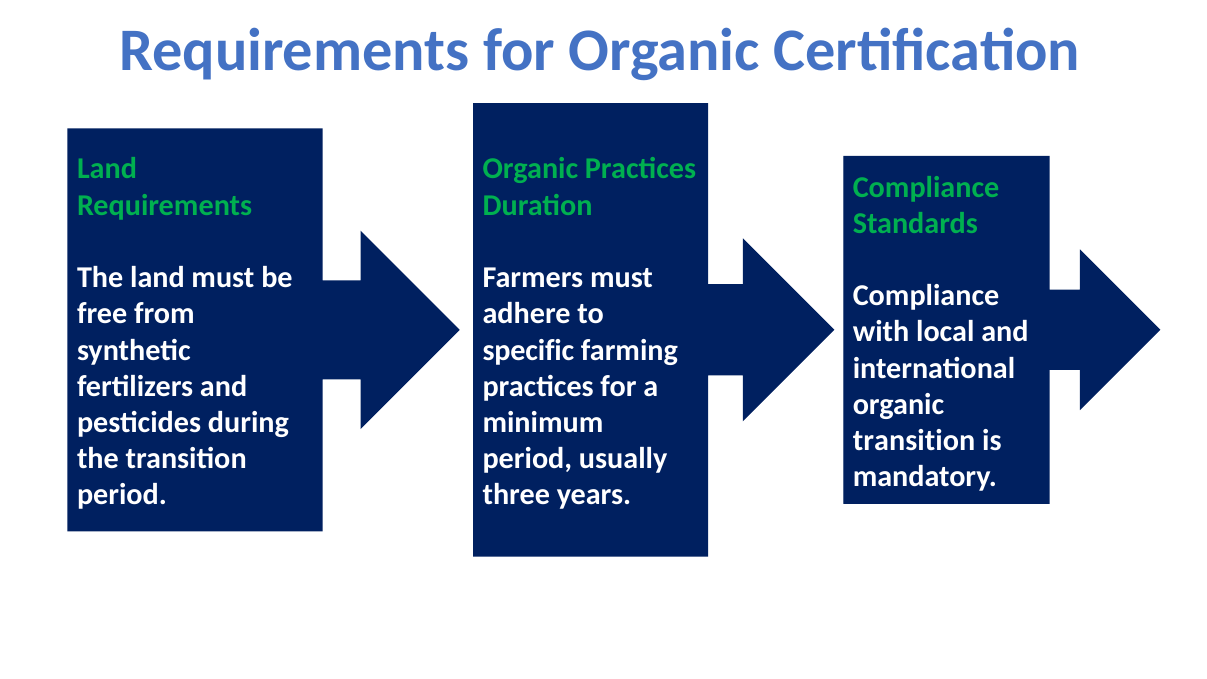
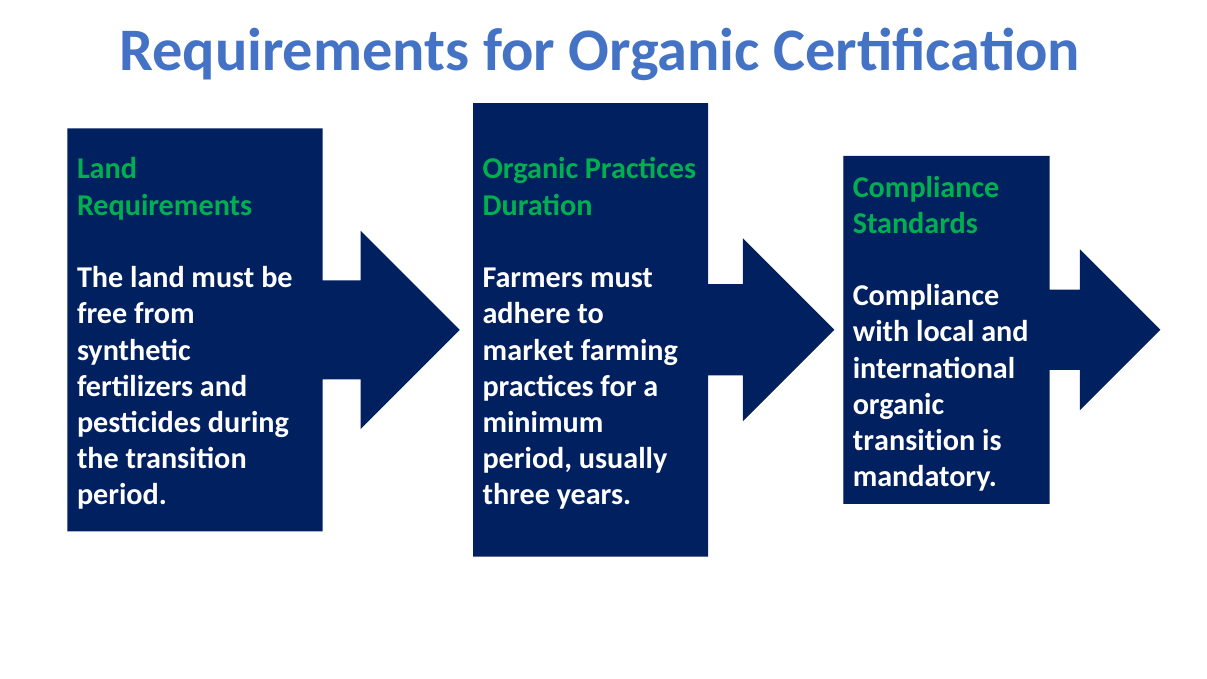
specific: specific -> market
